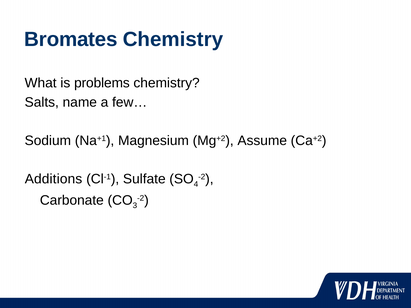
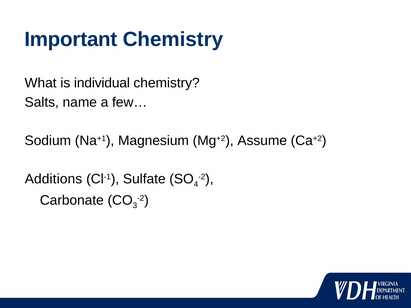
Bromates: Bromates -> Important
problems: problems -> individual
